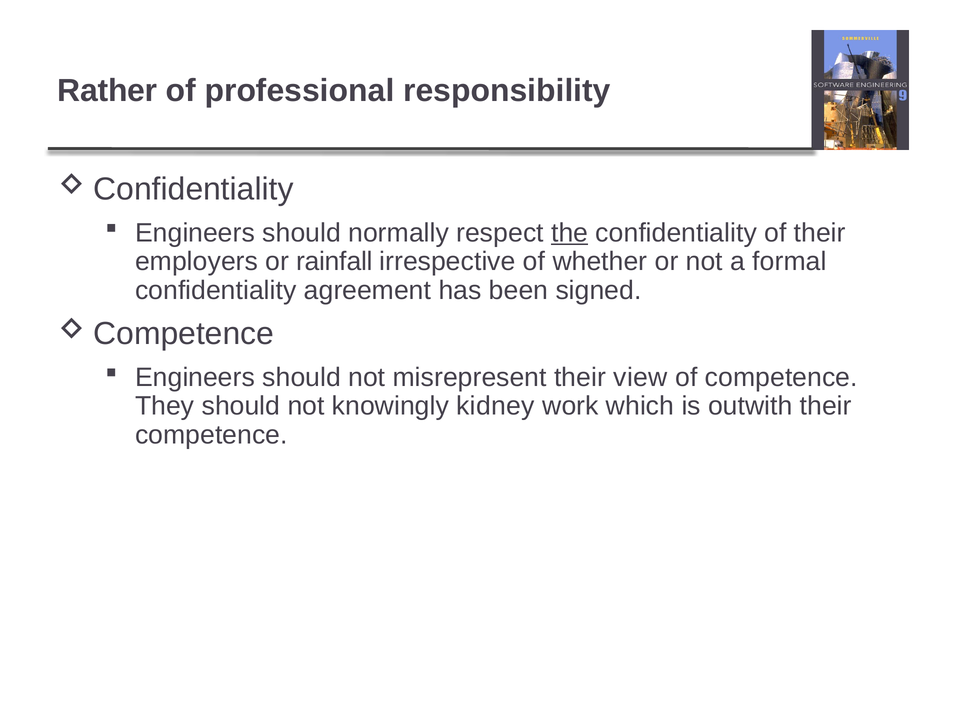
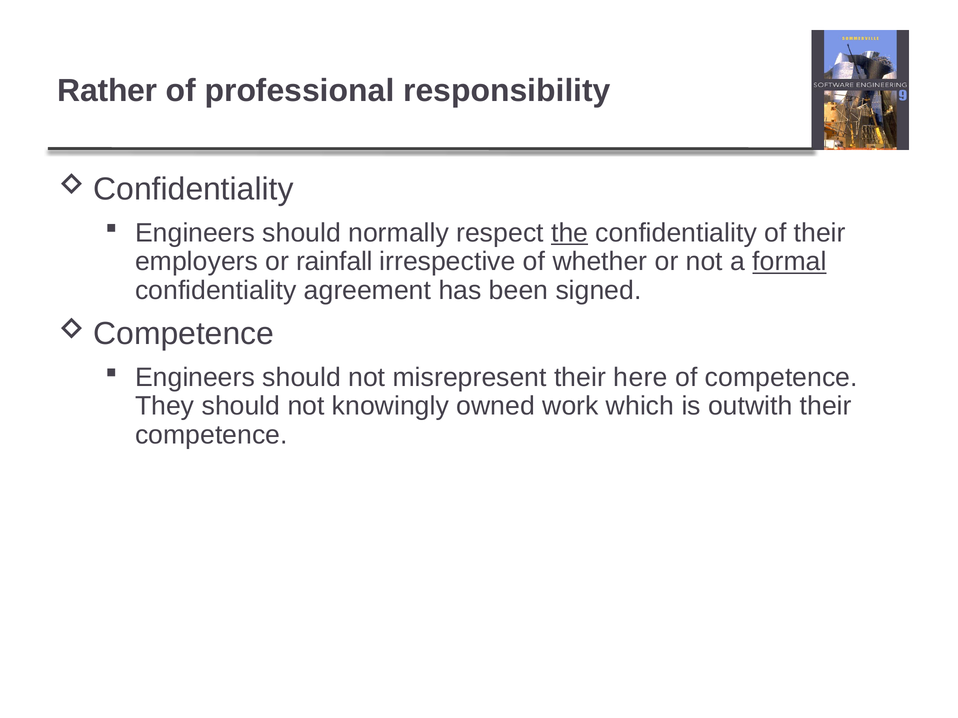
formal underline: none -> present
view: view -> here
kidney: kidney -> owned
